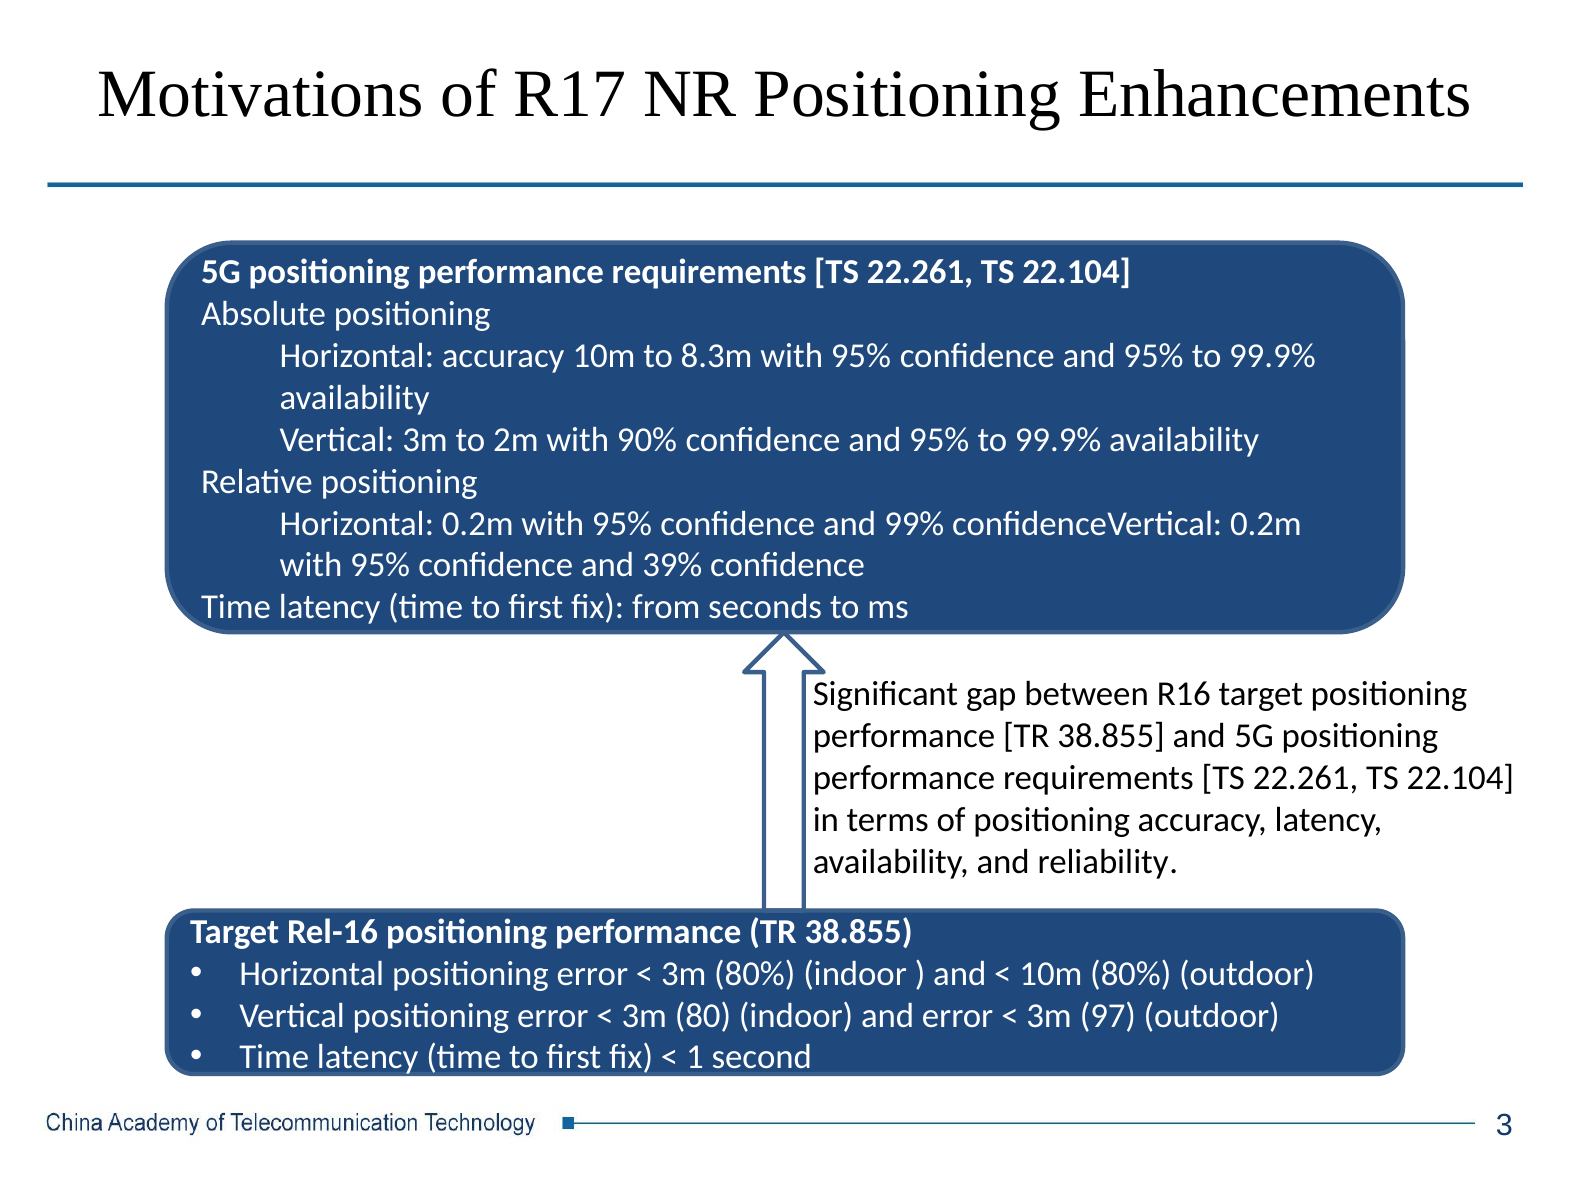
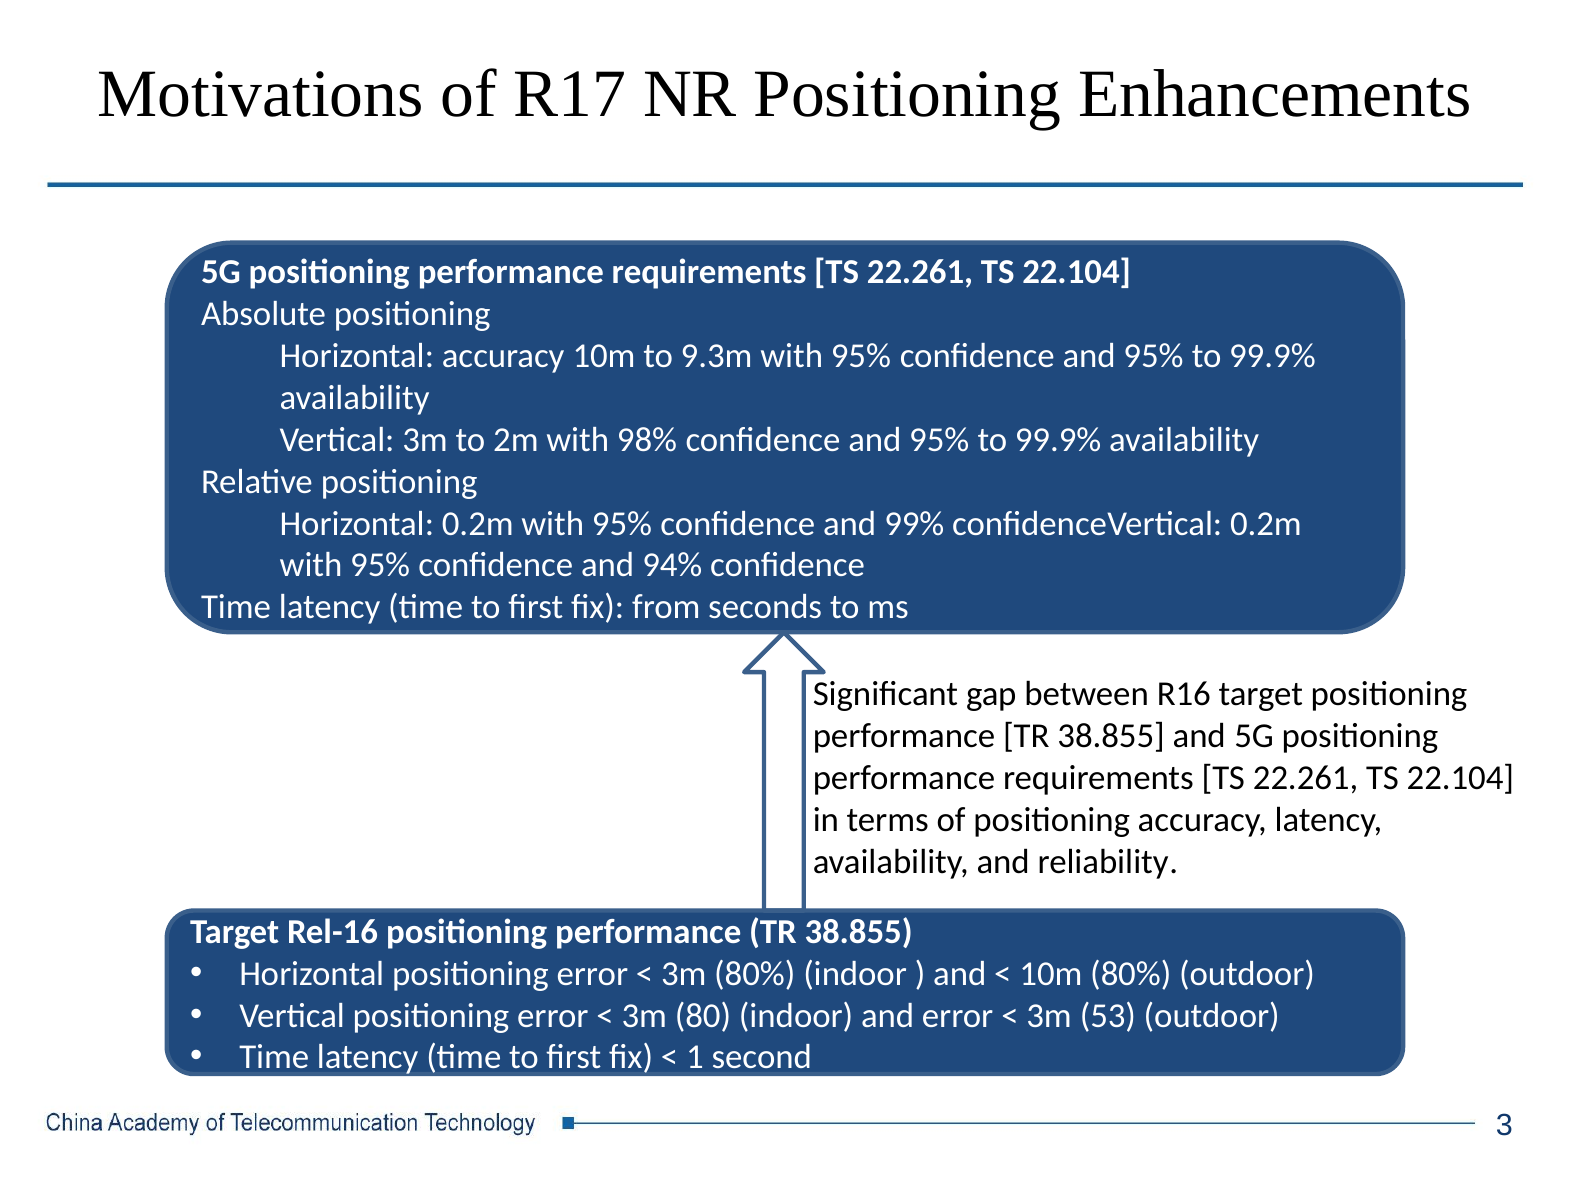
8.3m: 8.3m -> 9.3m
90%: 90% -> 98%
39%: 39% -> 94%
97: 97 -> 53
